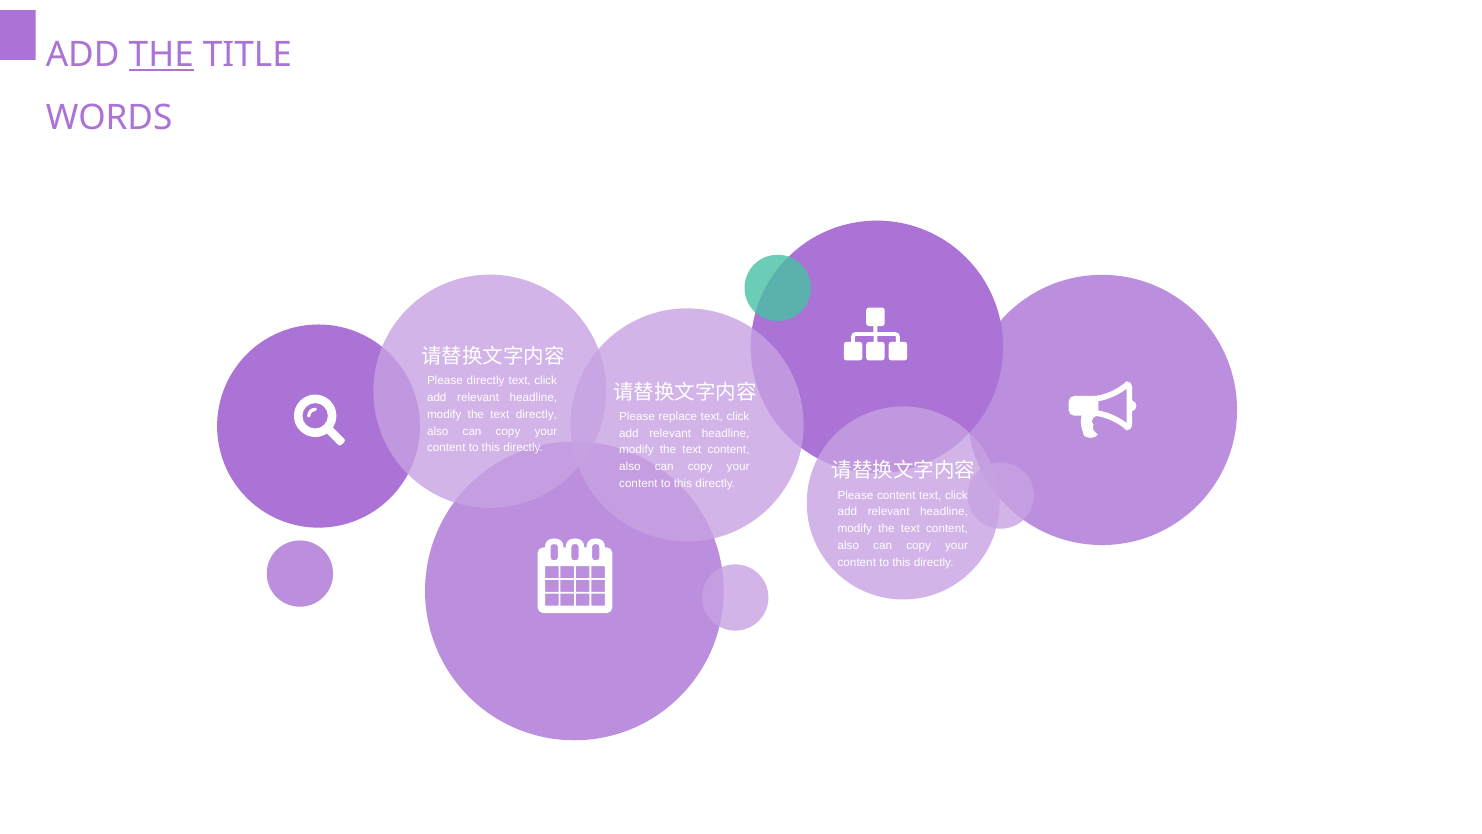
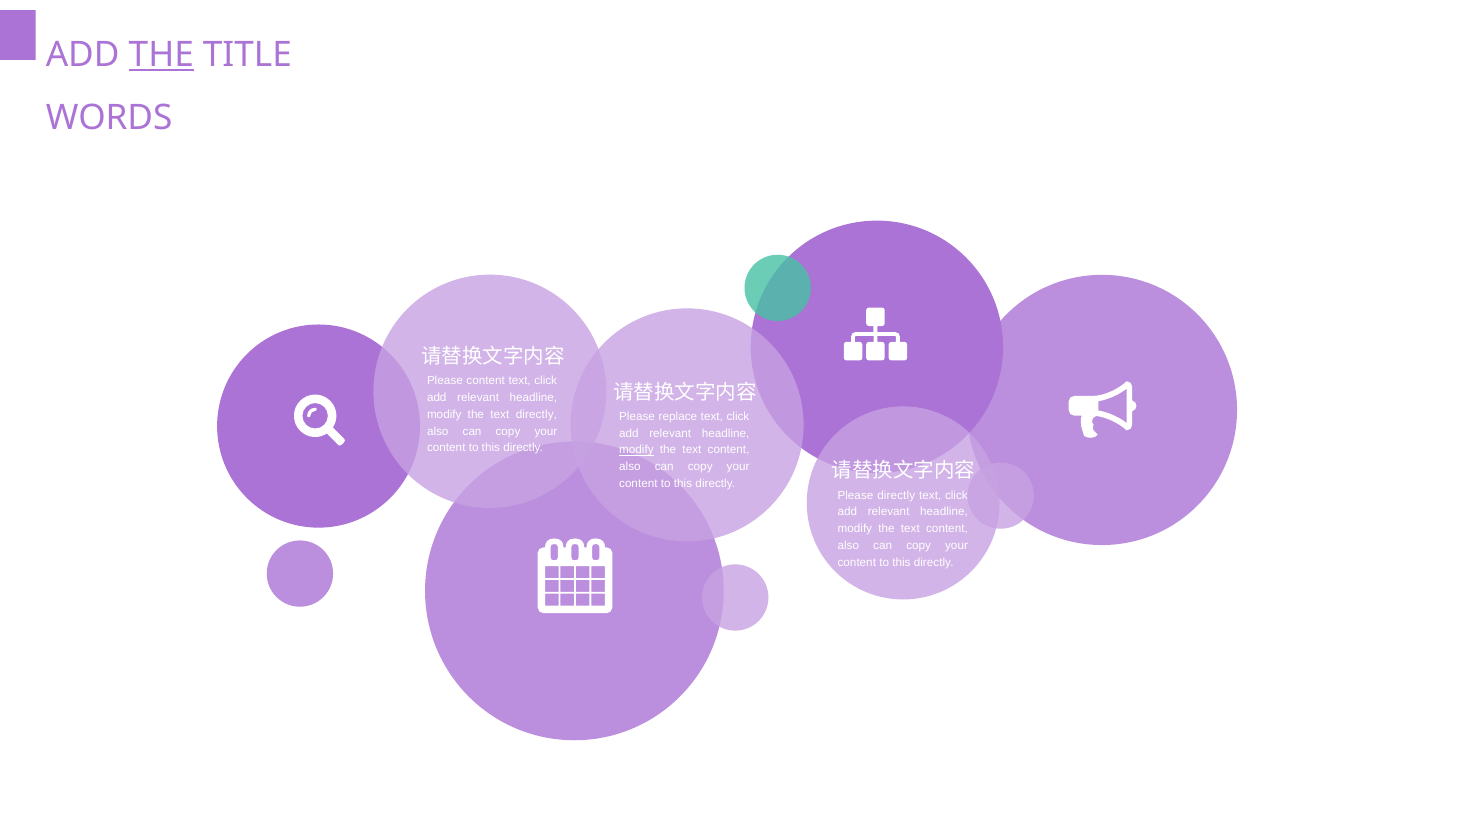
Please directly: directly -> content
modify at (636, 450) underline: none -> present
Please content: content -> directly
